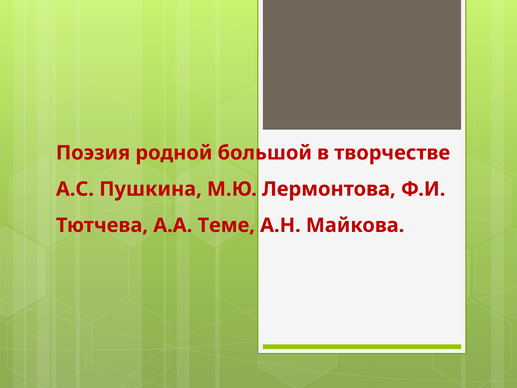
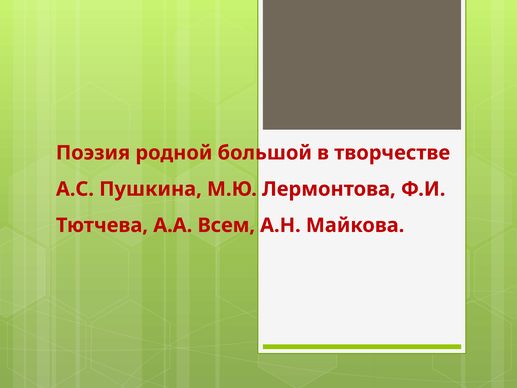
Теме: Теме -> Всем
